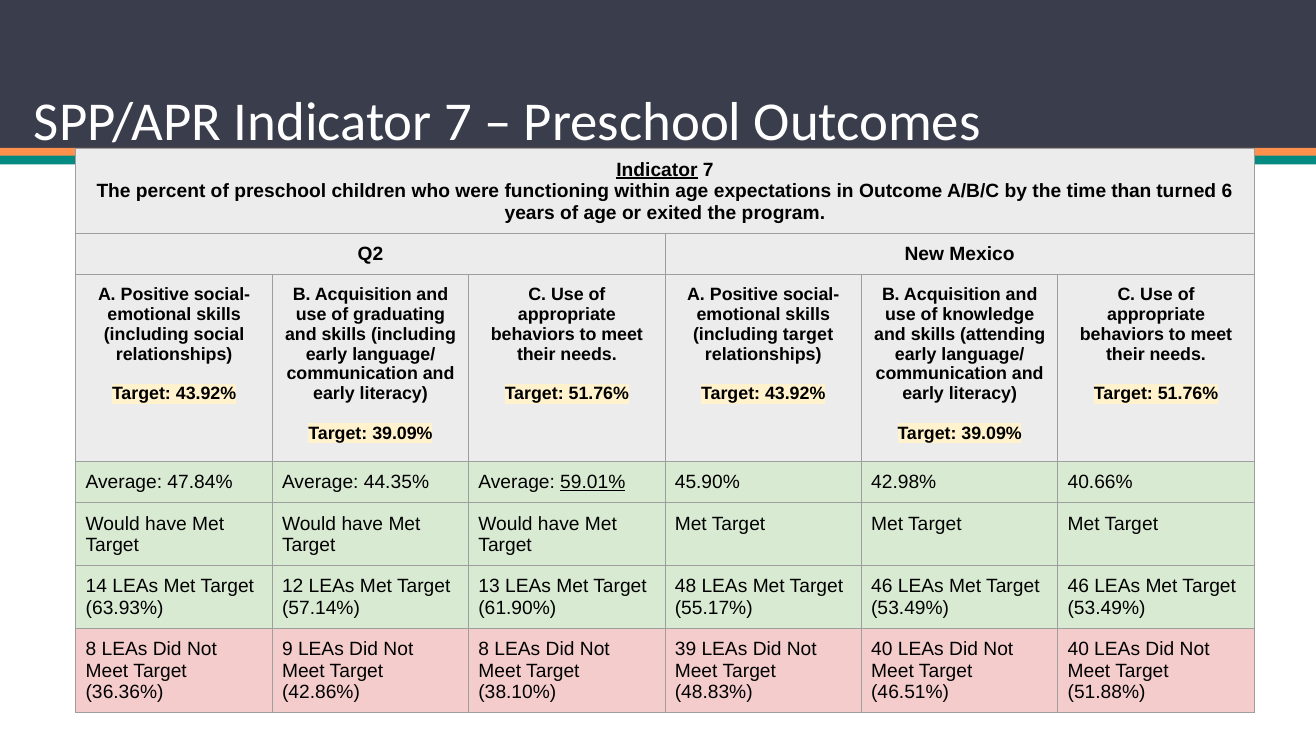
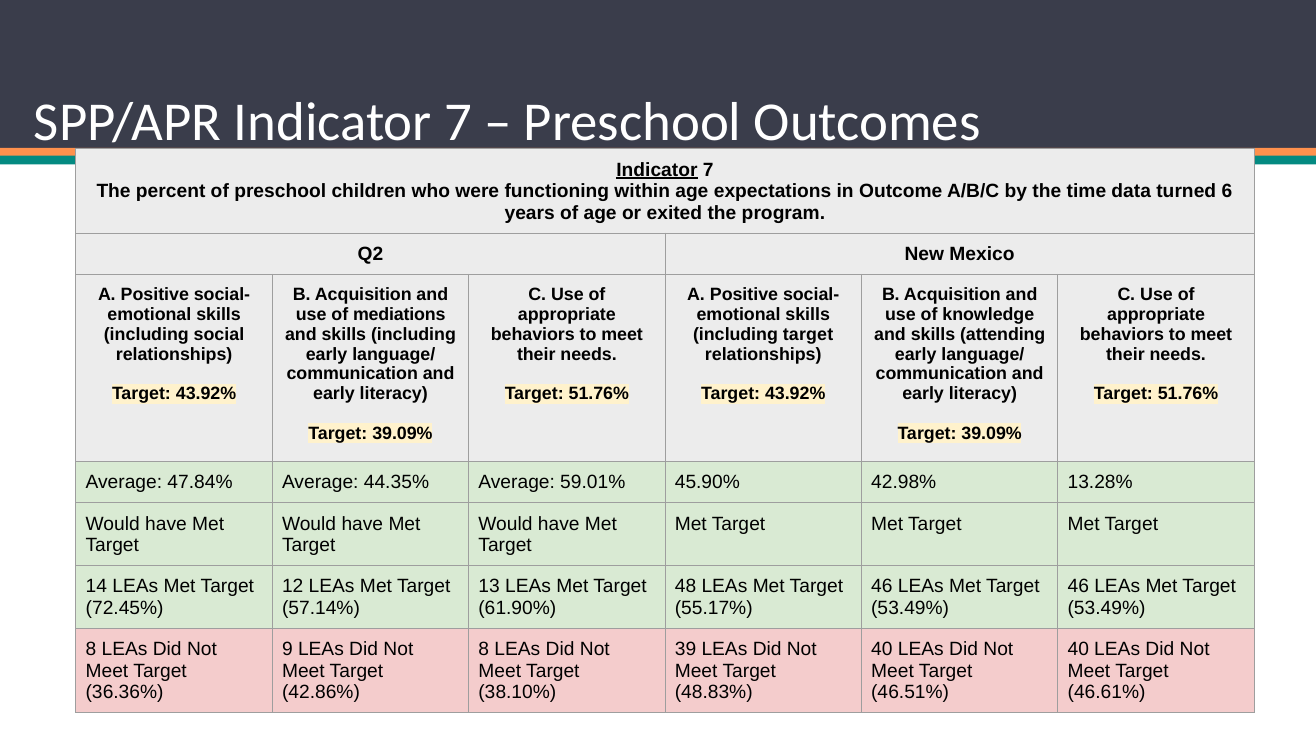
than: than -> data
graduating: graduating -> mediations
59.01% underline: present -> none
40.66%: 40.66% -> 13.28%
63.93%: 63.93% -> 72.45%
51.88%: 51.88% -> 46.61%
